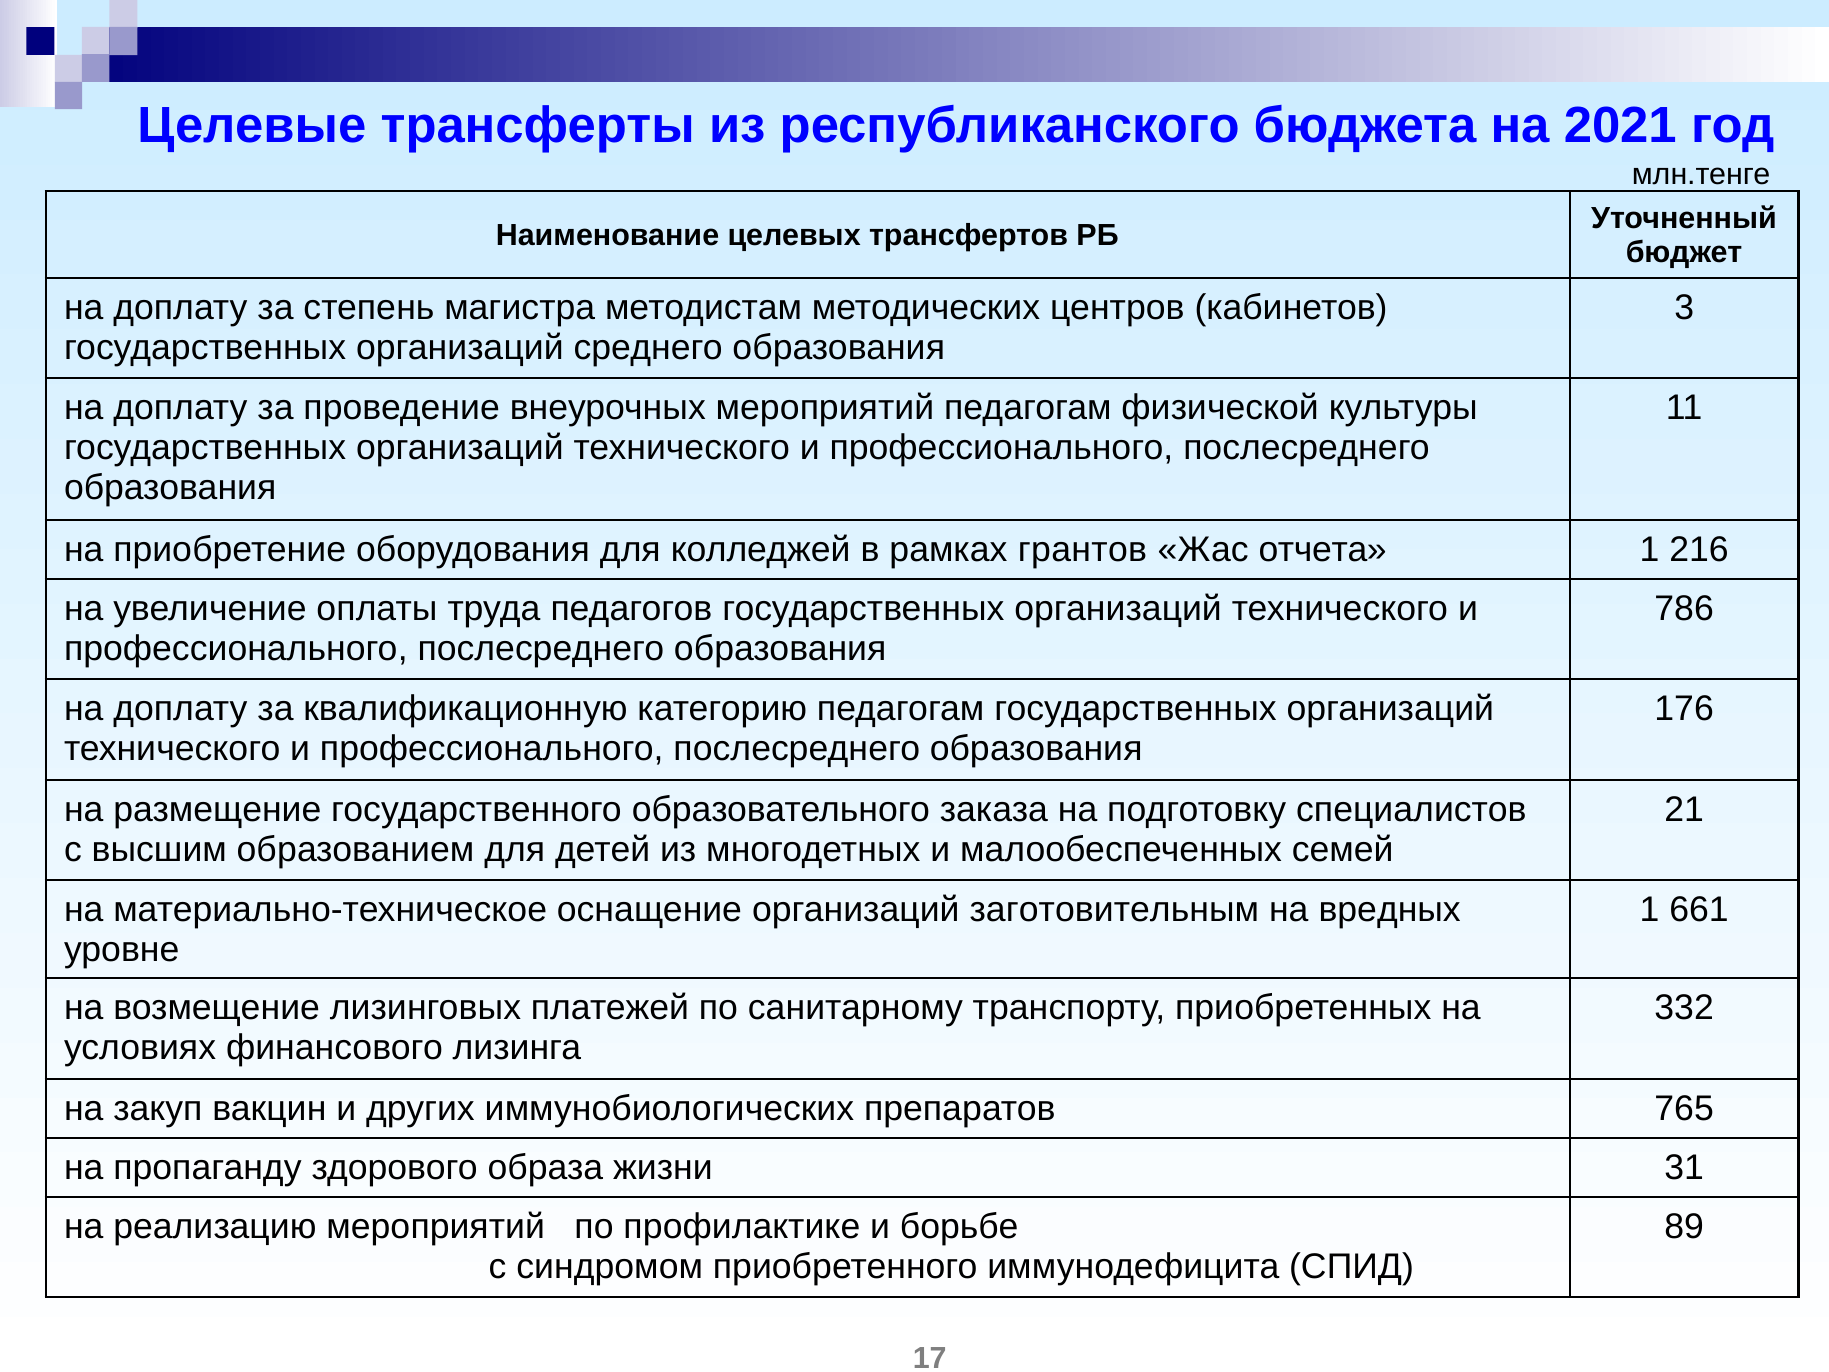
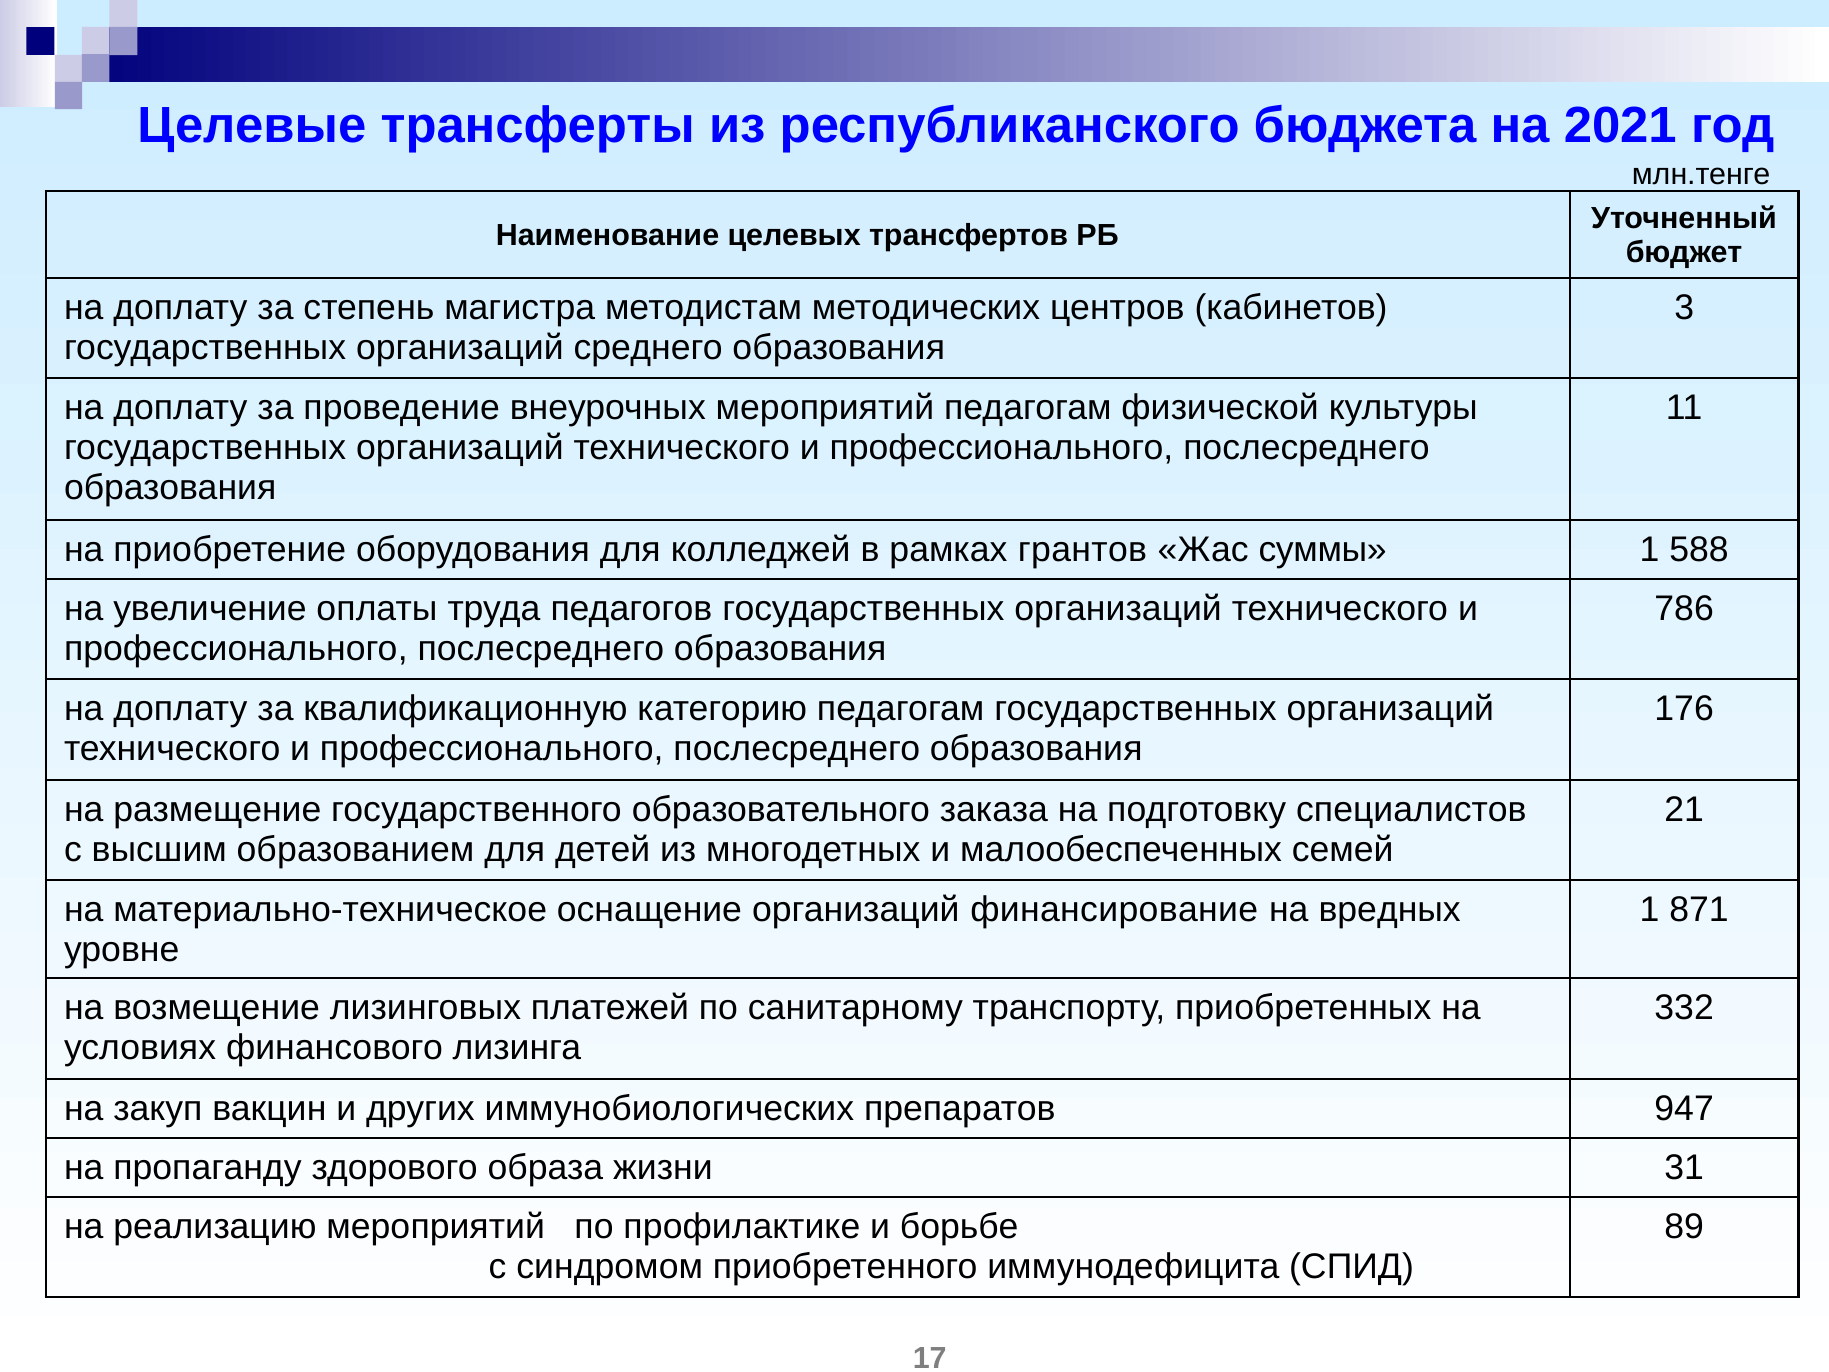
отчета: отчета -> суммы
216: 216 -> 588
заготовительным: заготовительным -> финансирование
661: 661 -> 871
765: 765 -> 947
